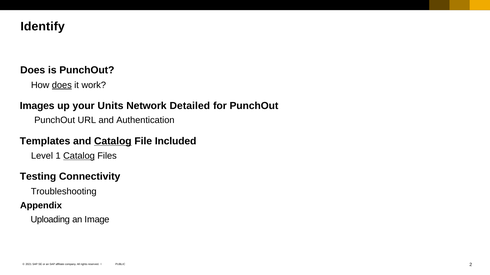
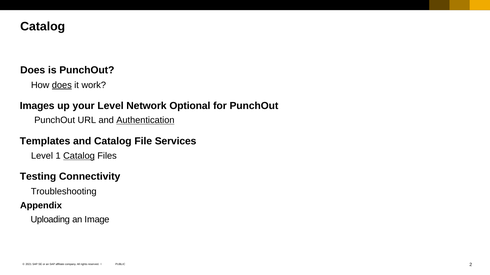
Identify at (43, 27): Identify -> Catalog
your Units: Units -> Level
Detailed: Detailed -> Optional
Authentication underline: none -> present
Catalog at (113, 141) underline: present -> none
Included: Included -> Services
